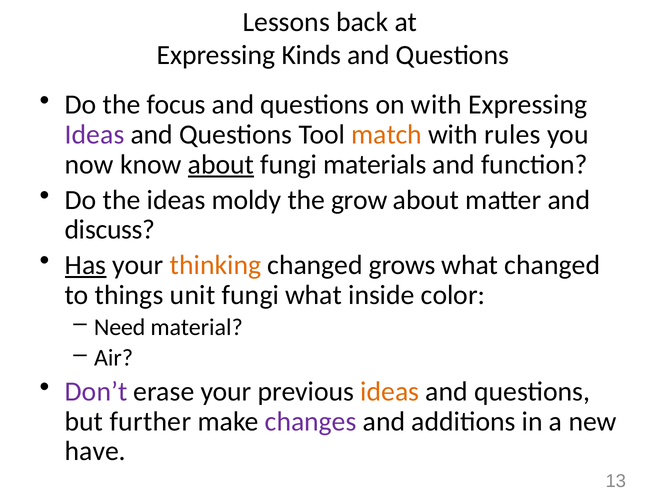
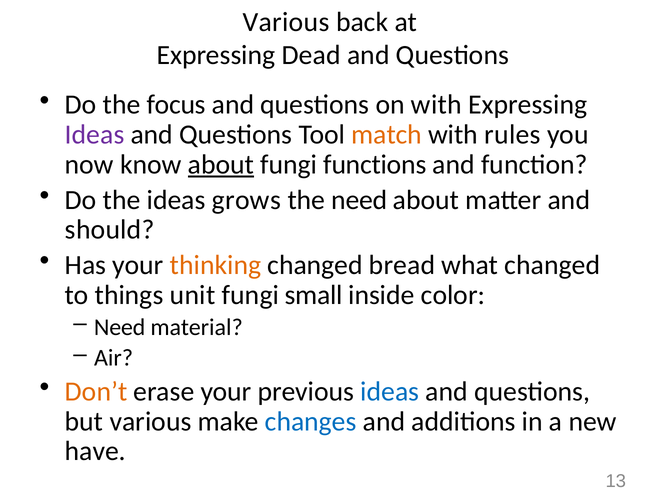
Lessons at (286, 22): Lessons -> Various
Kinds: Kinds -> Dead
materials: materials -> functions
moldy: moldy -> grows
the grow: grow -> need
discuss: discuss -> should
Has underline: present -> none
grows: grows -> bread
fungi what: what -> small
Don’t colour: purple -> orange
ideas at (390, 392) colour: orange -> blue
but further: further -> various
changes colour: purple -> blue
